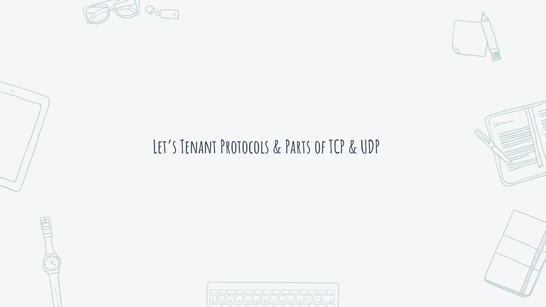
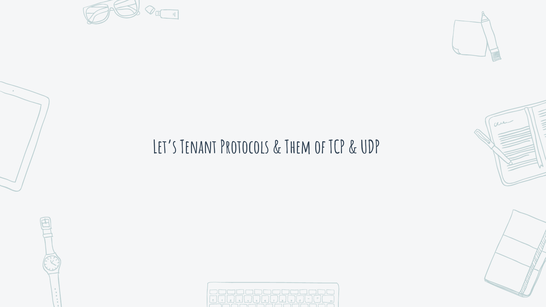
Parts: Parts -> Them
